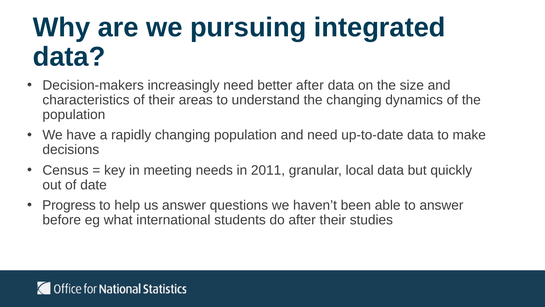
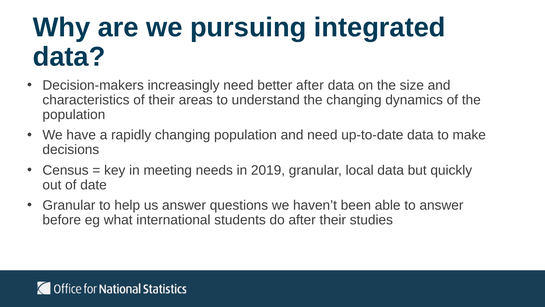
2011: 2011 -> 2019
Progress at (69, 205): Progress -> Granular
